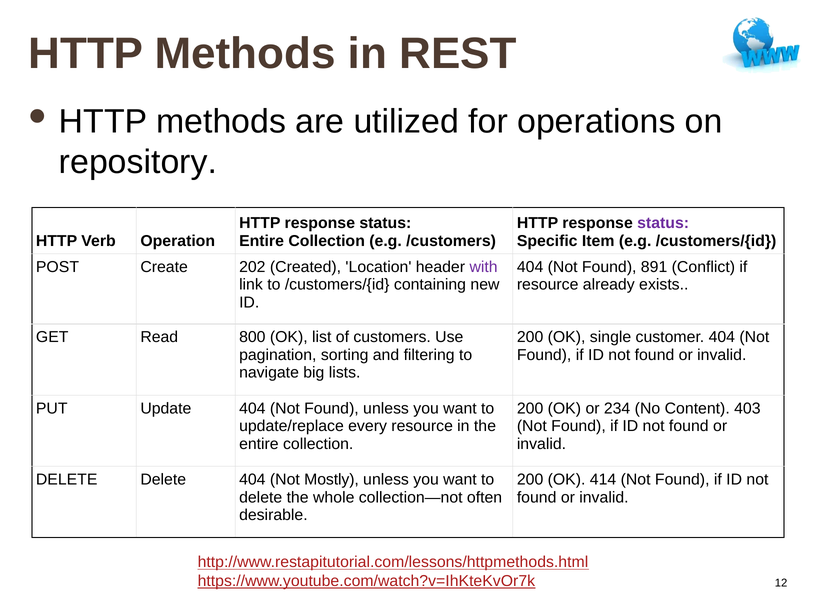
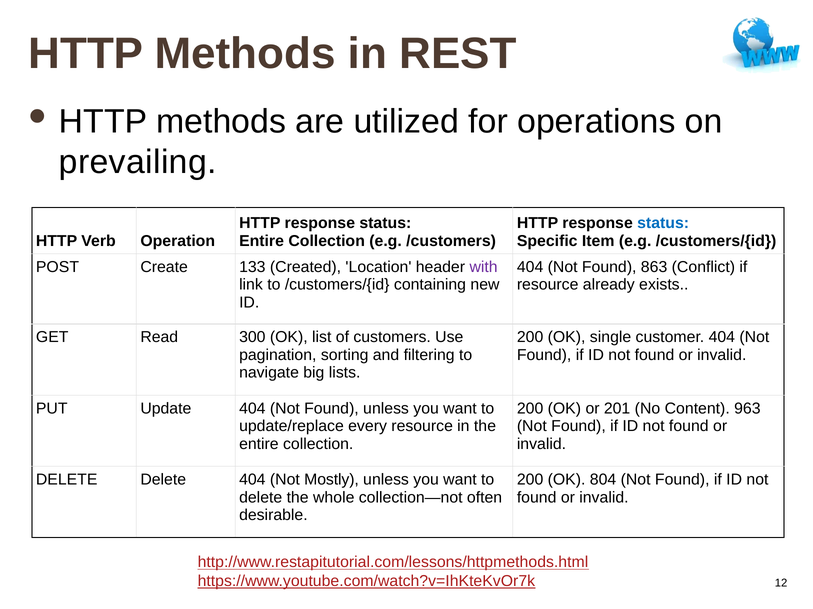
repository: repository -> prevailing
status at (663, 224) colour: purple -> blue
202: 202 -> 133
891: 891 -> 863
800: 800 -> 300
234: 234 -> 201
403: 403 -> 963
414: 414 -> 804
